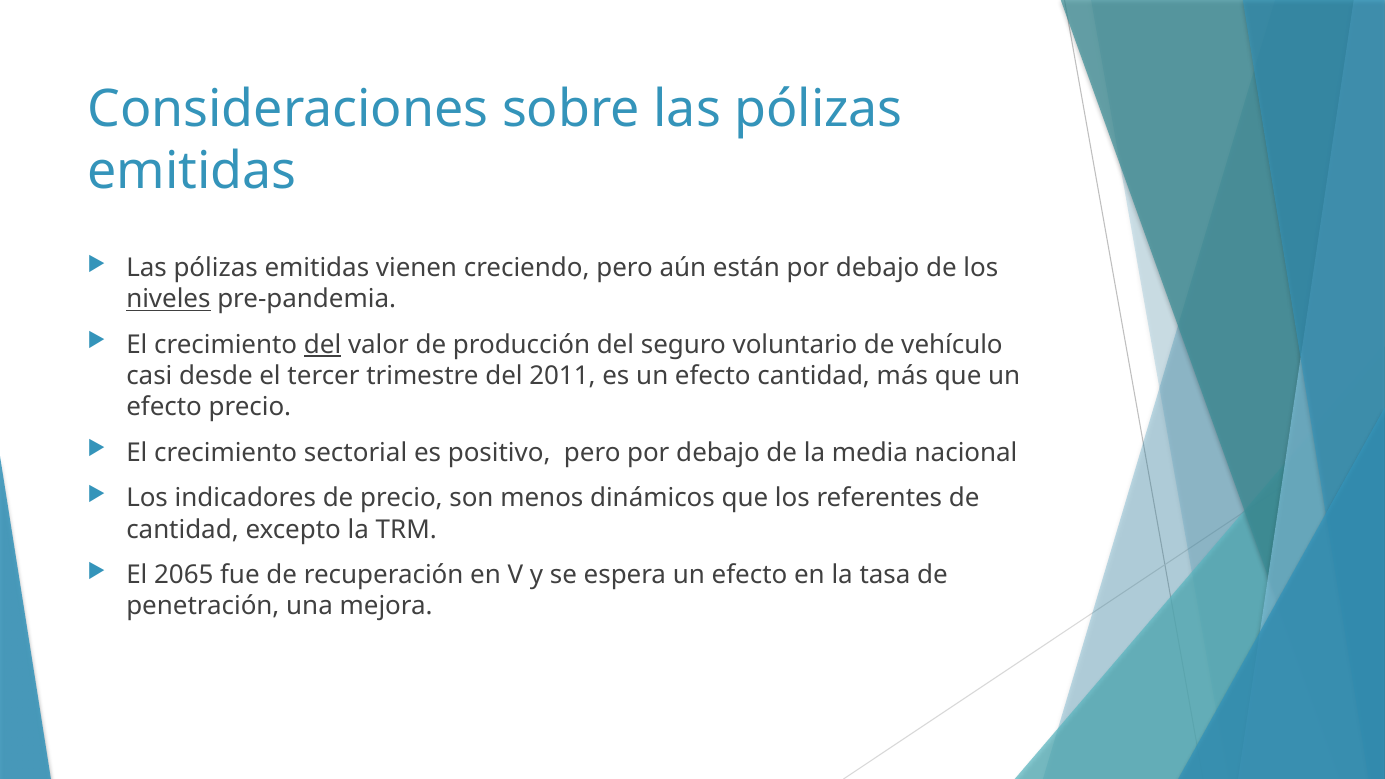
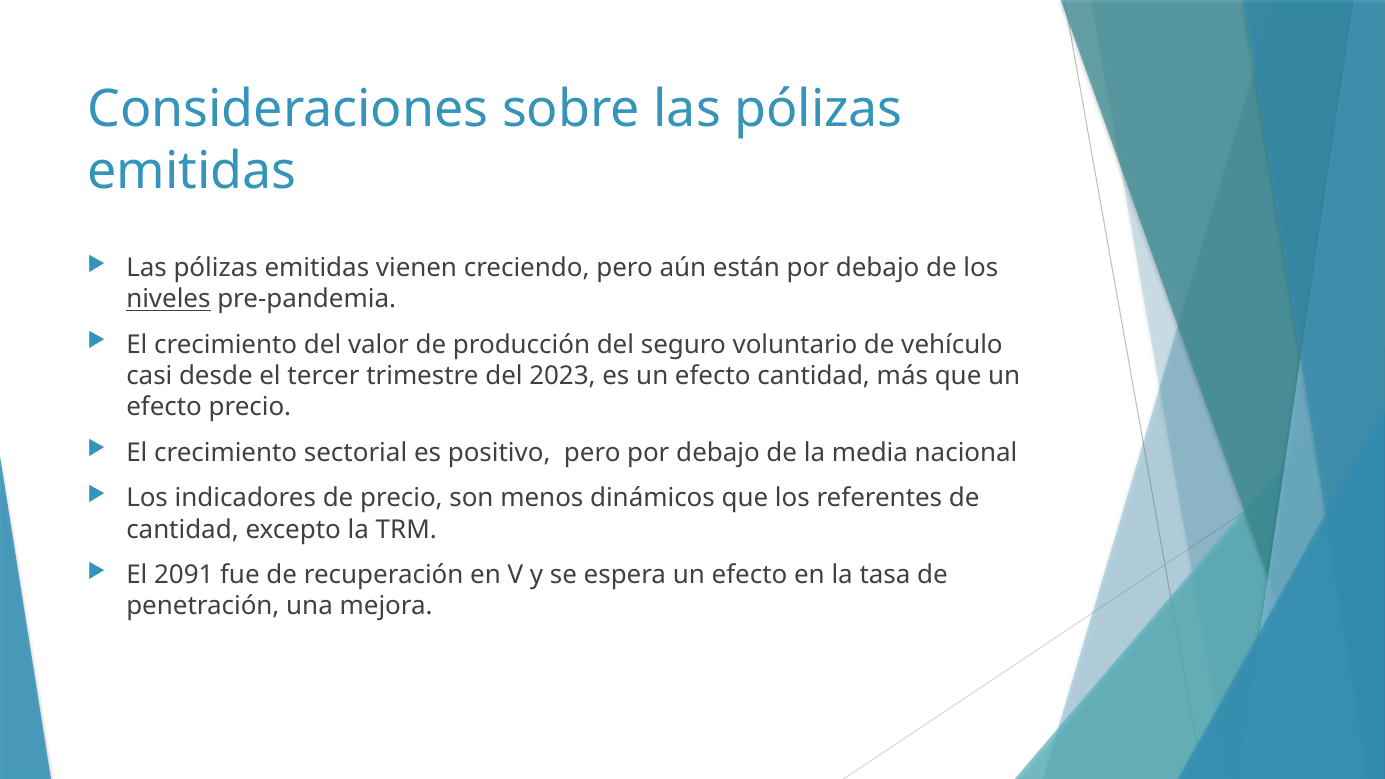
del at (323, 345) underline: present -> none
2011: 2011 -> 2023
2065: 2065 -> 2091
